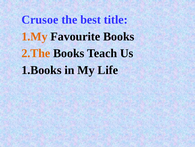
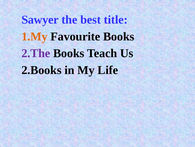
Crusoe: Crusoe -> Sawyer
2.The colour: orange -> purple
1.Books: 1.Books -> 2.Books
